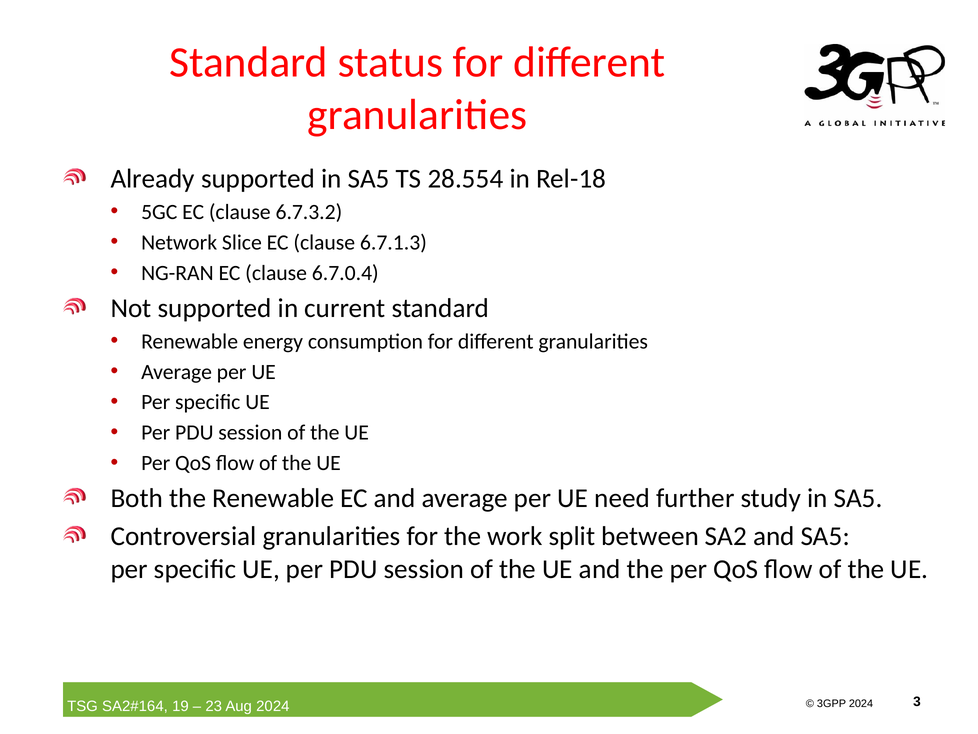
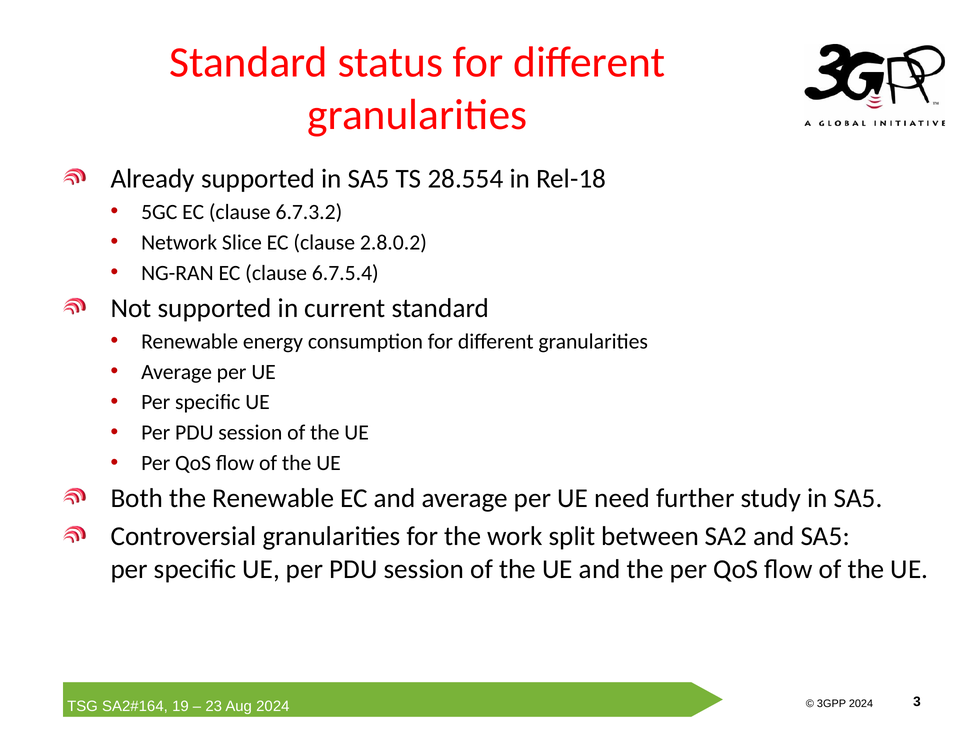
6.7.1.3: 6.7.1.3 -> 2.8.0.2
6.7.0.4: 6.7.0.4 -> 6.7.5.4
